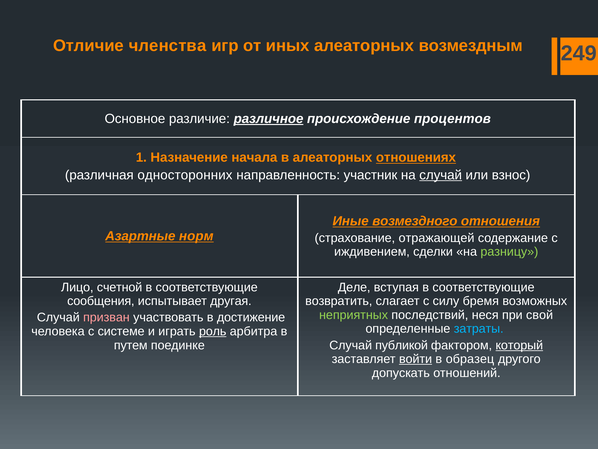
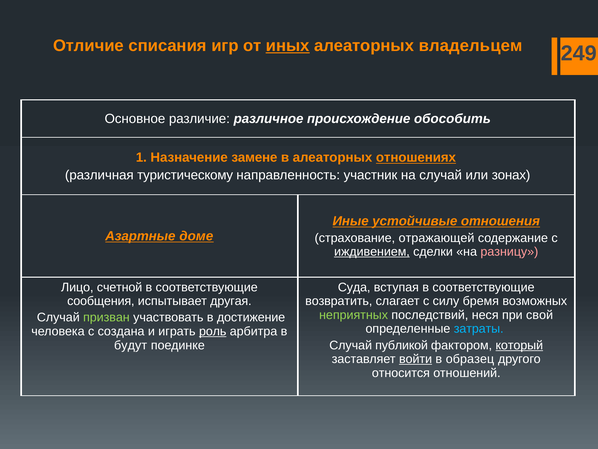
членства: членства -> списания
иных underline: none -> present
возмездным: возмездным -> владельцем
различное underline: present -> none
процентов: процентов -> обособить
начала: начала -> замене
односторонних: односторонних -> туристическому
случай at (441, 175) underline: present -> none
взнос: взнос -> зонах
возмездного: возмездного -> устойчивые
норм: норм -> доме
иждивением underline: none -> present
разницу colour: light green -> pink
Деле: Деле -> Суда
призван colour: pink -> light green
системе: системе -> создана
путем: путем -> будут
допускать: допускать -> относится
